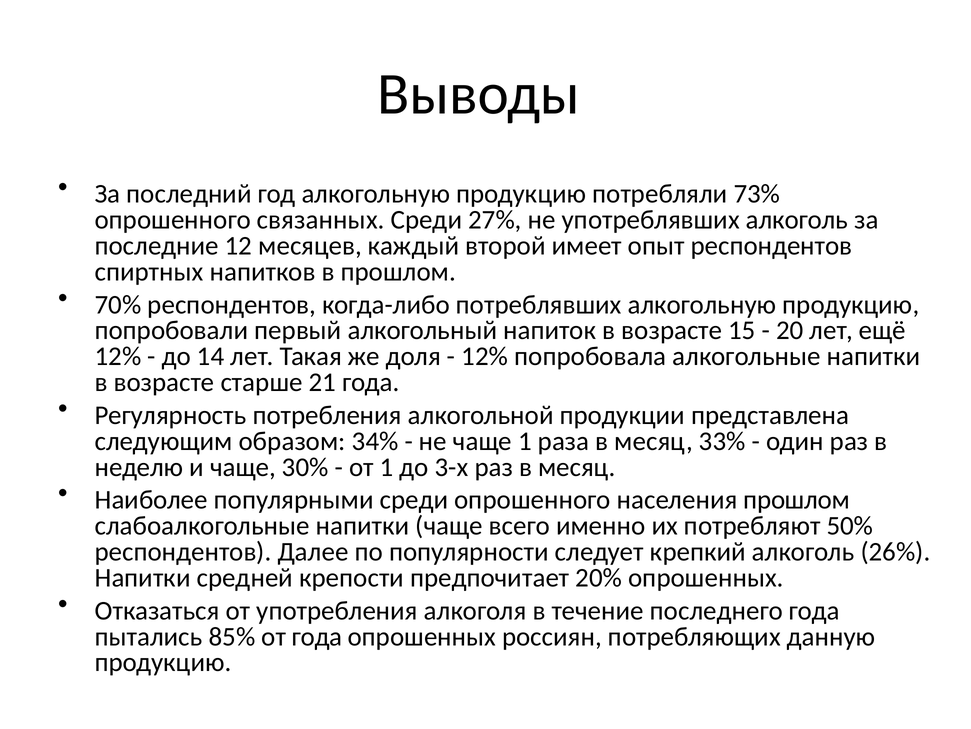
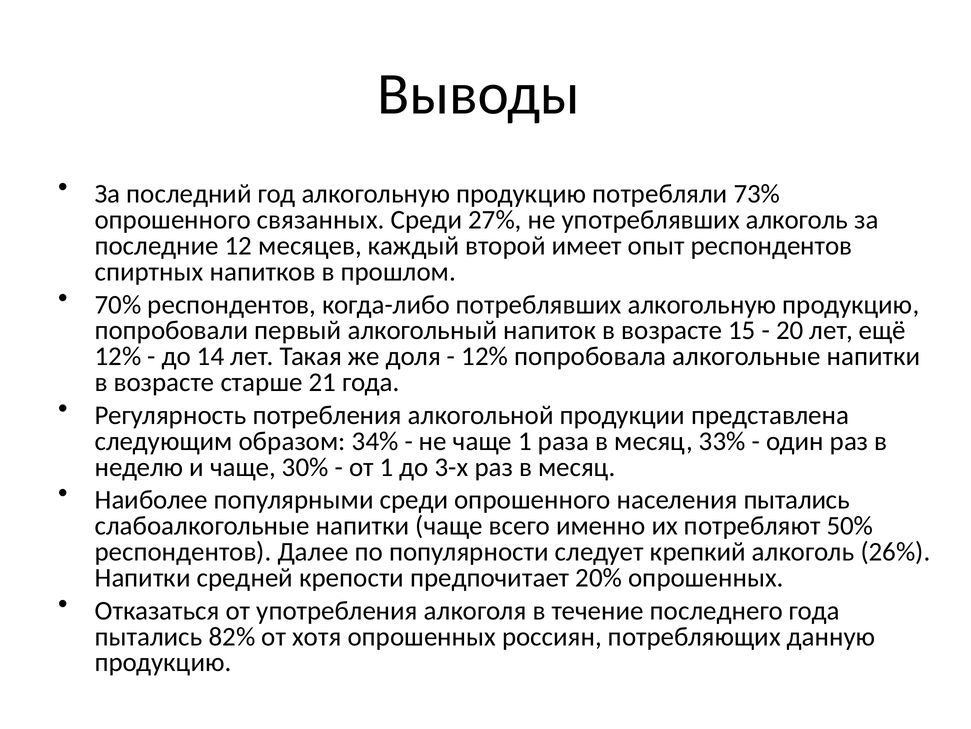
населения прошлом: прошлом -> пытались
85%: 85% -> 82%
от года: года -> хотя
